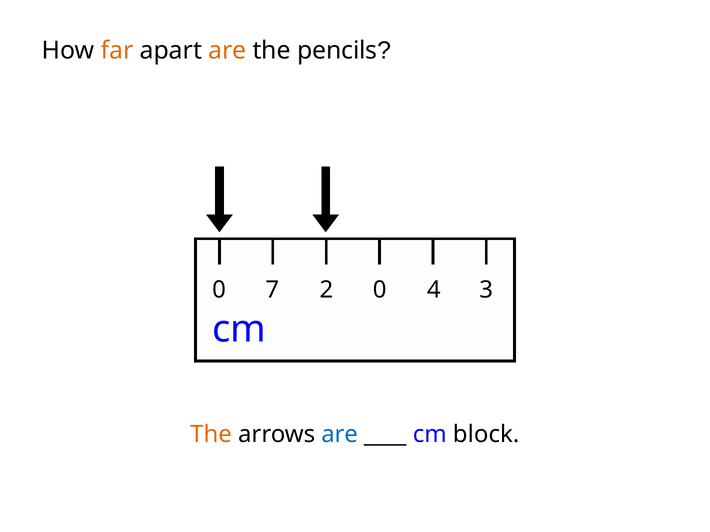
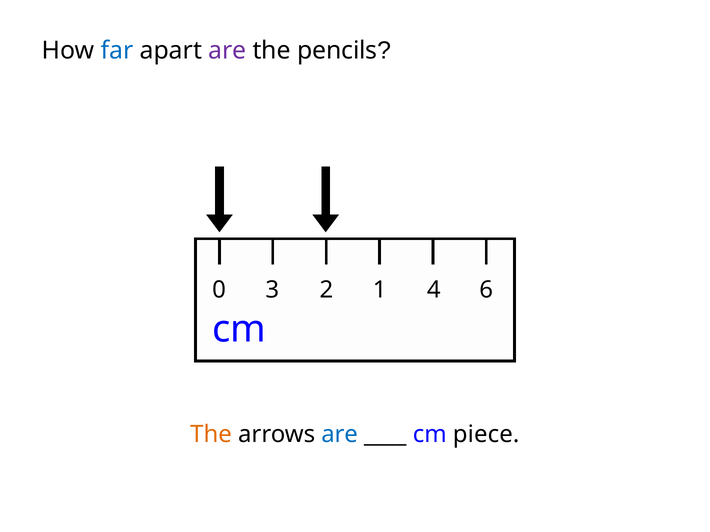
far colour: orange -> blue
are at (227, 51) colour: orange -> purple
7: 7 -> 3
2 0: 0 -> 1
3: 3 -> 6
block: block -> piece
